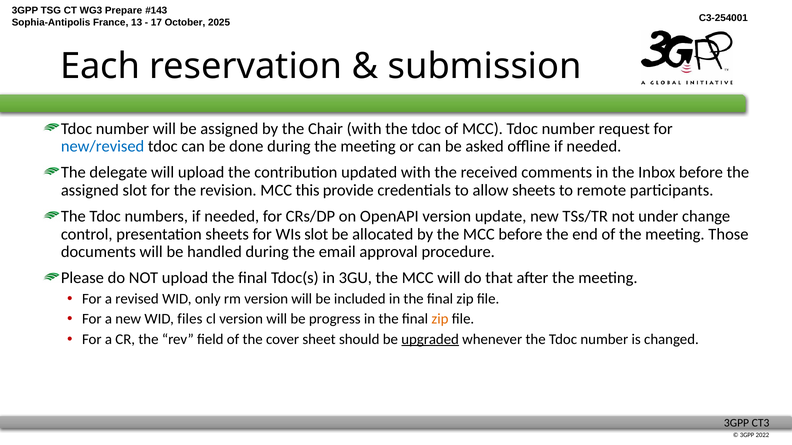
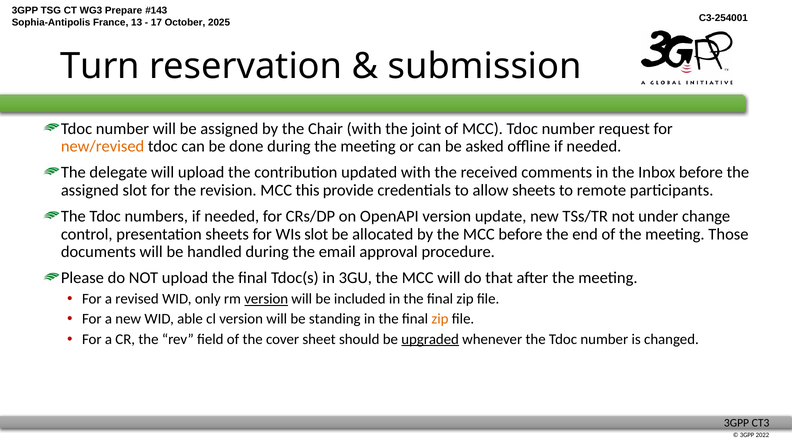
Each: Each -> Turn
with the tdoc: tdoc -> joint
new/revised colour: blue -> orange
version at (266, 299) underline: none -> present
files: files -> able
progress: progress -> standing
